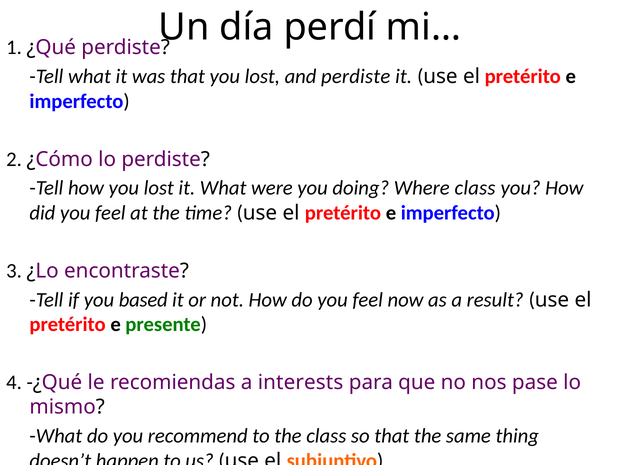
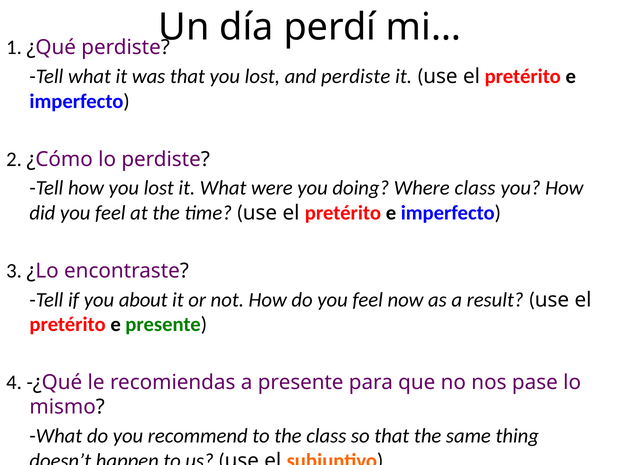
based: based -> about
a interests: interests -> presente
